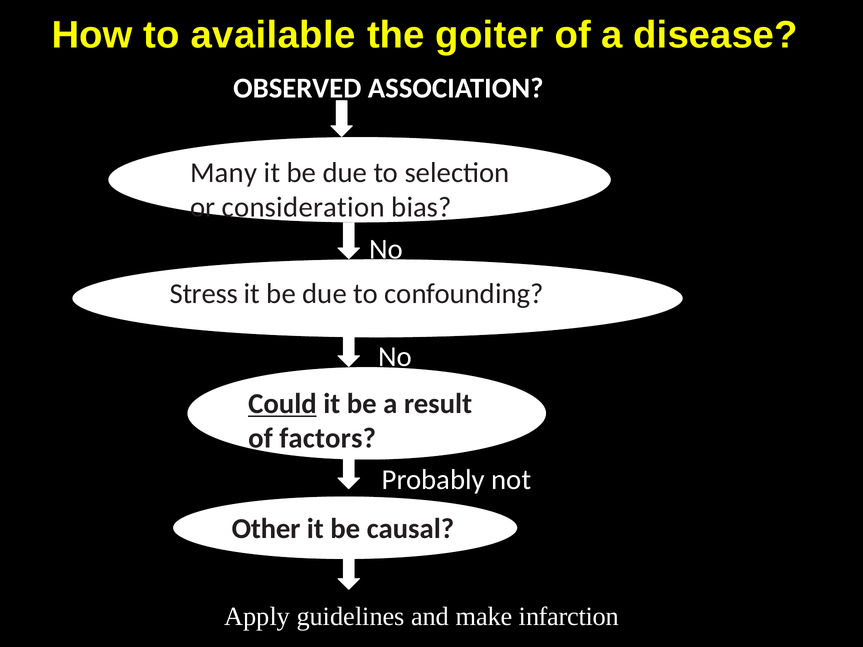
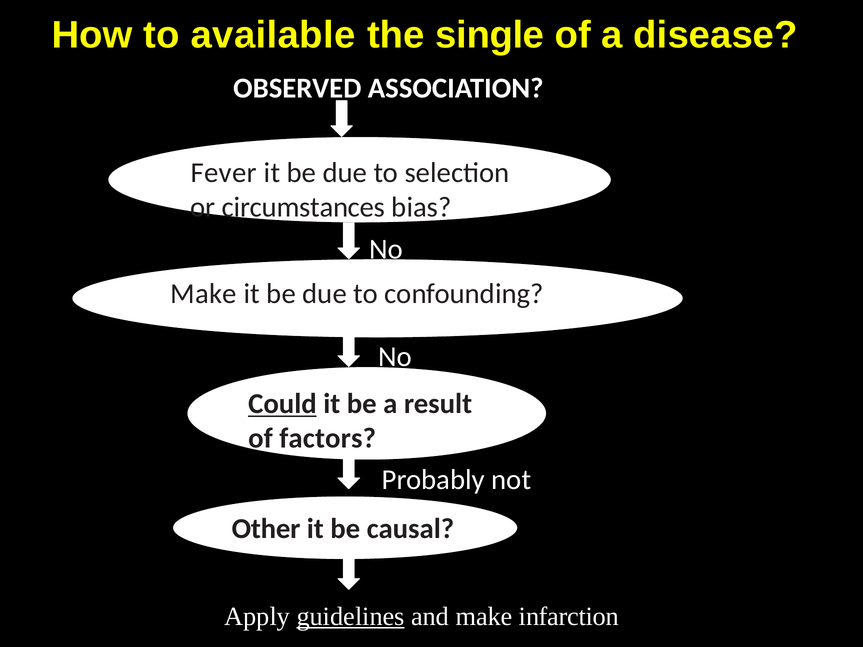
goiter: goiter -> single
Many: Many -> Fever
consideration: consideration -> circumstances
Stress at (204, 294): Stress -> Make
guidelines underline: none -> present
